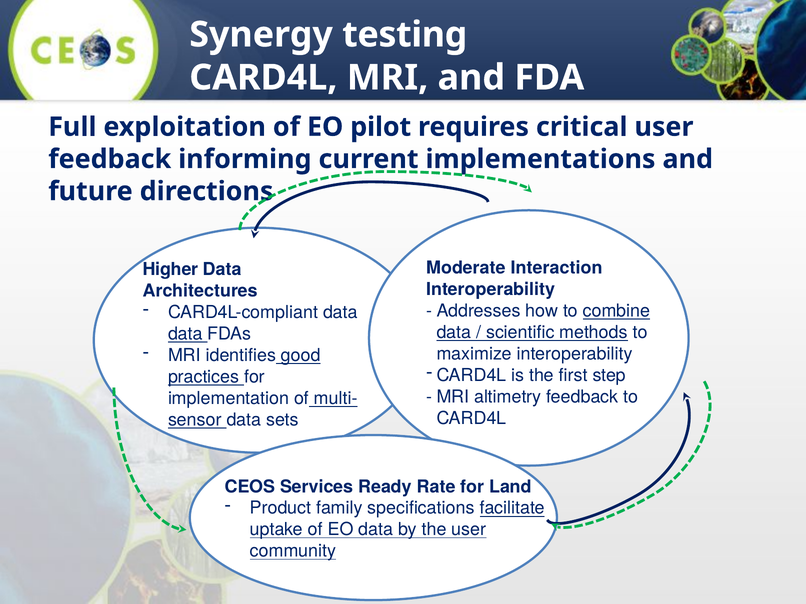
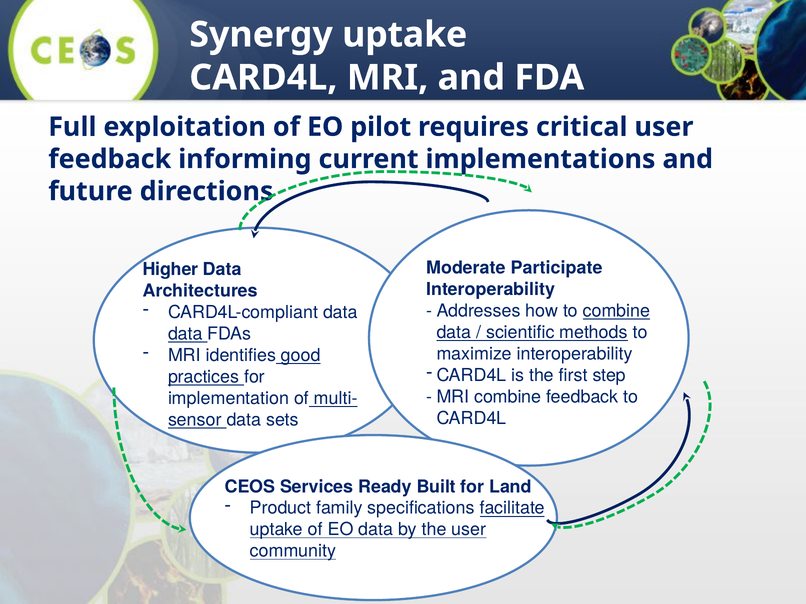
Synergy testing: testing -> uptake
Interaction: Interaction -> Participate
MRI altimetry: altimetry -> combine
Rate: Rate -> Built
